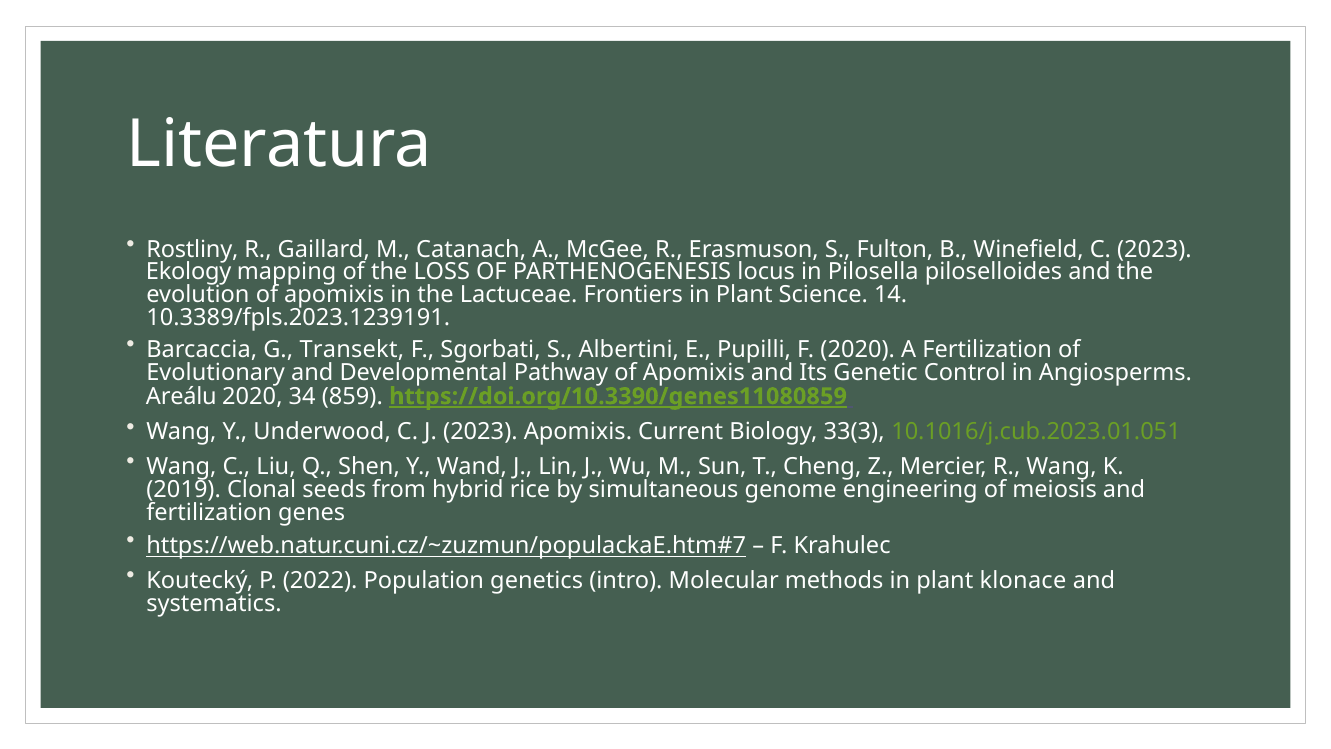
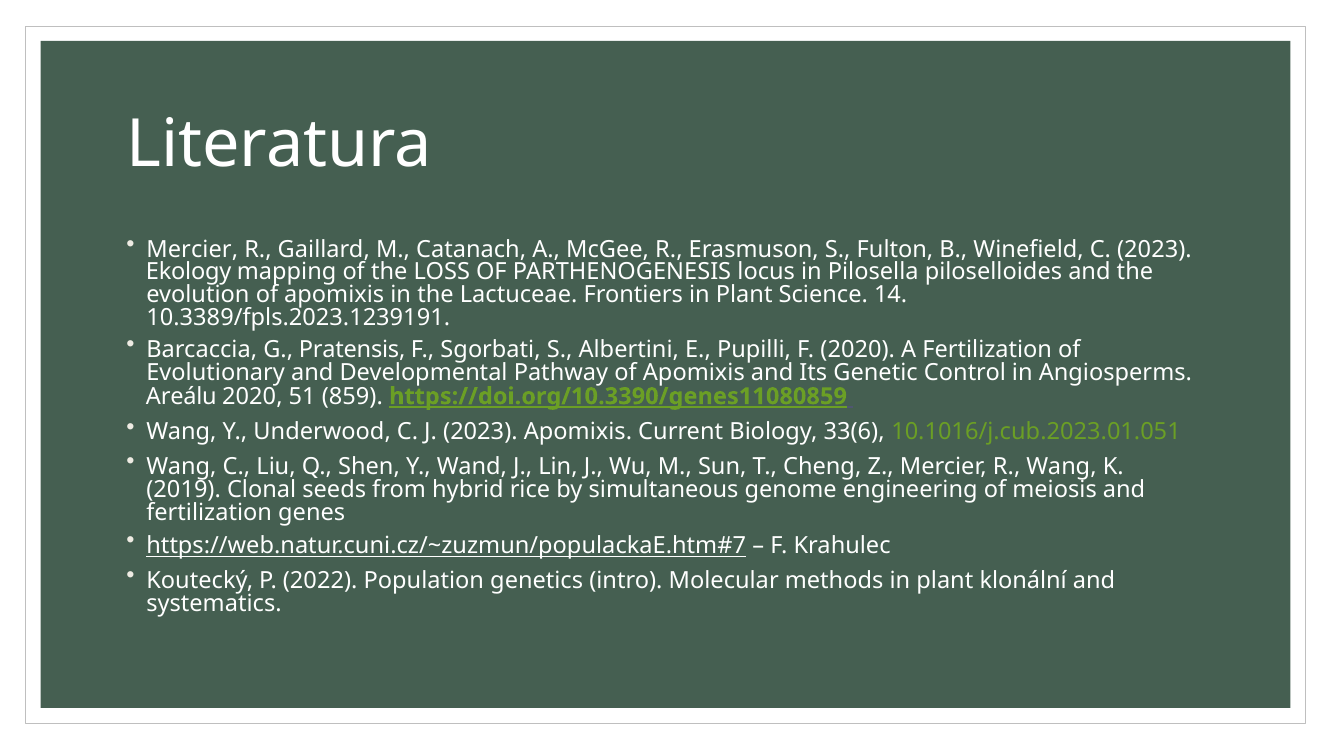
Rostliny at (192, 249): Rostliny -> Mercier
Transekt: Transekt -> Pratensis
34: 34 -> 51
33(3: 33(3 -> 33(6
klonace: klonace -> klonální
